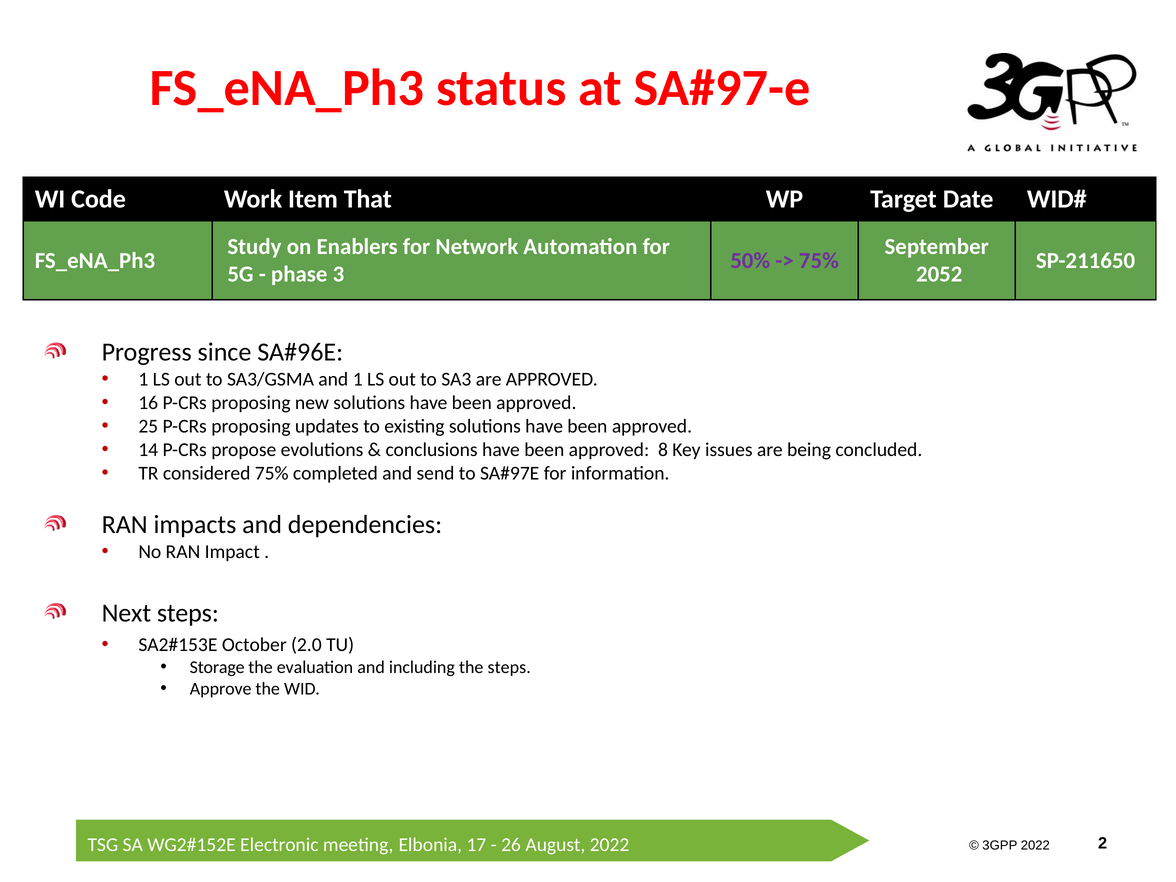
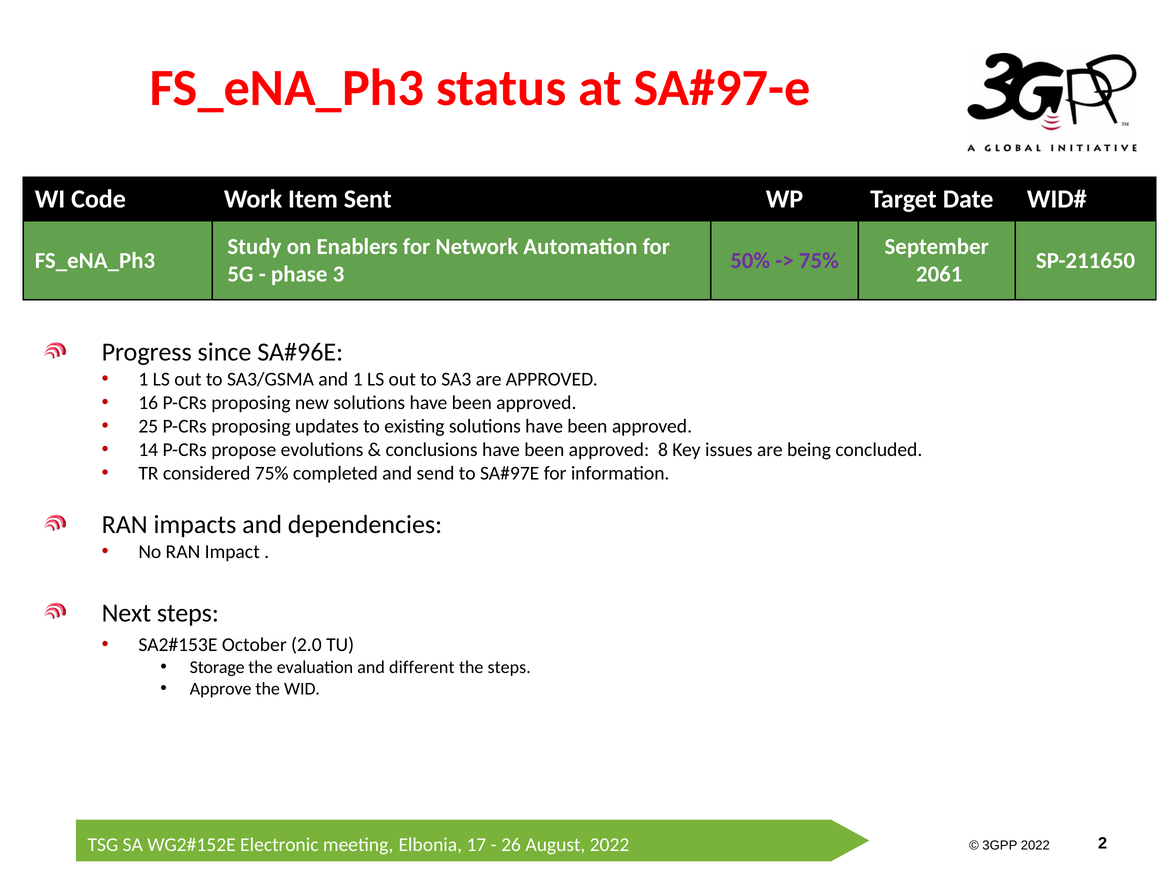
That: That -> Sent
2052: 2052 -> 2061
including: including -> different
